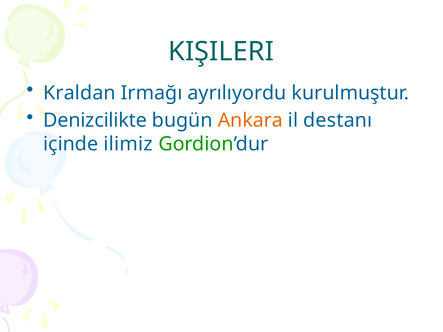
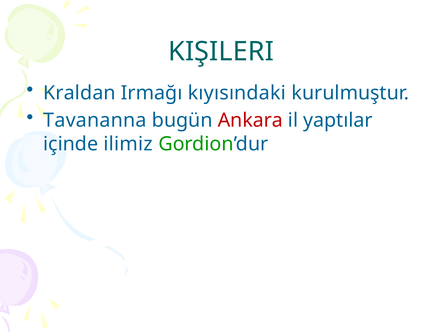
ayrılıyordu: ayrılıyordu -> kıyısındaki
Denizcilikte: Denizcilikte -> Tavananna
Ankara colour: orange -> red
destanı: destanı -> yaptılar
